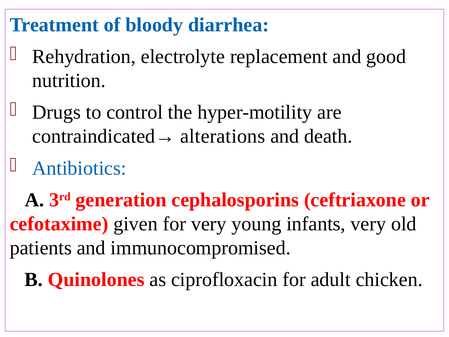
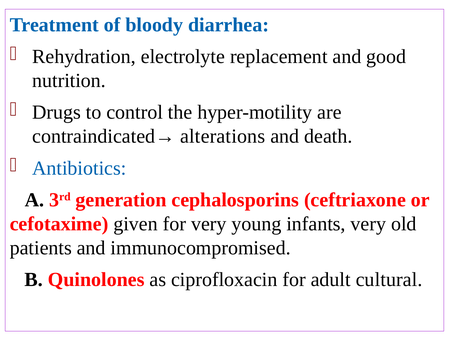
chicken: chicken -> cultural
